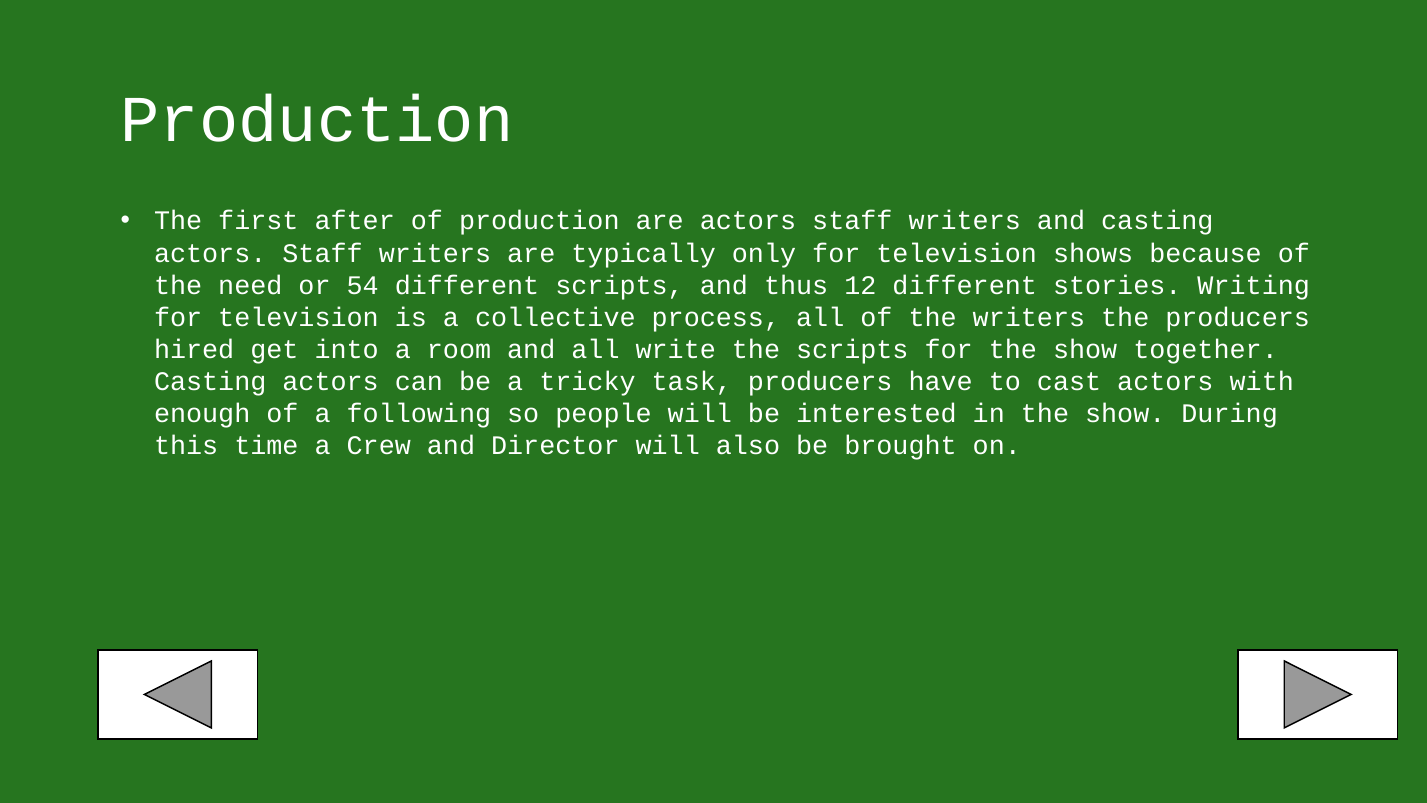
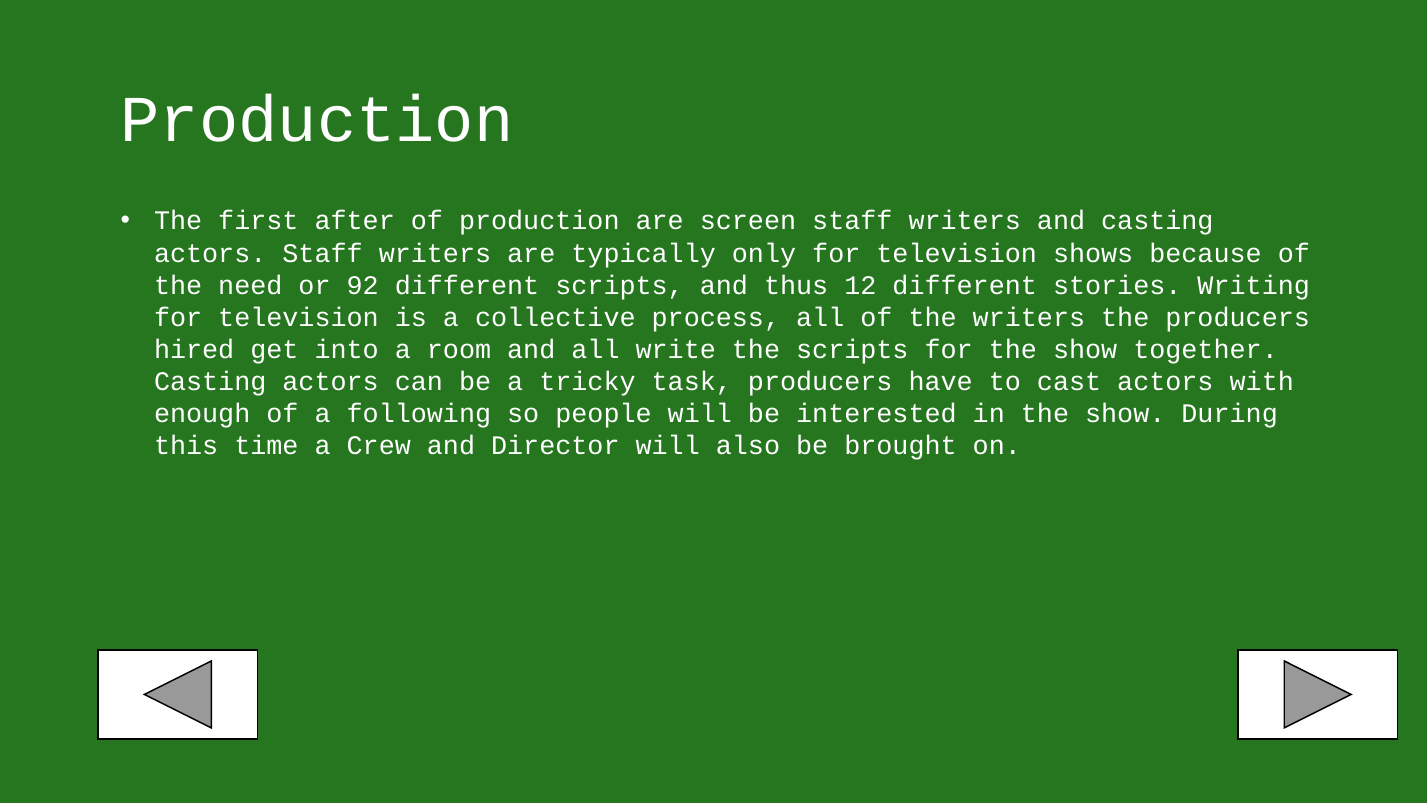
are actors: actors -> screen
54: 54 -> 92
